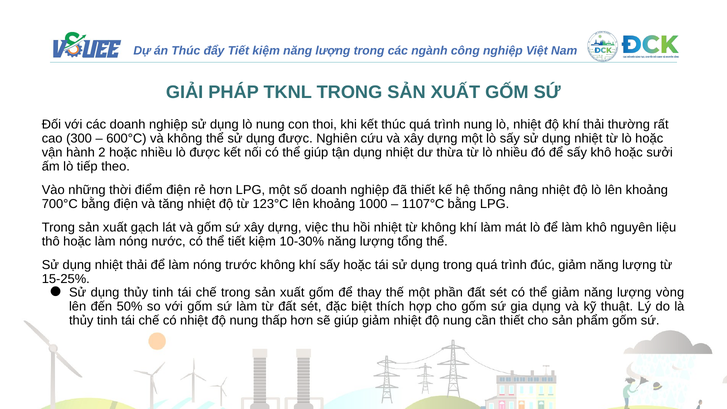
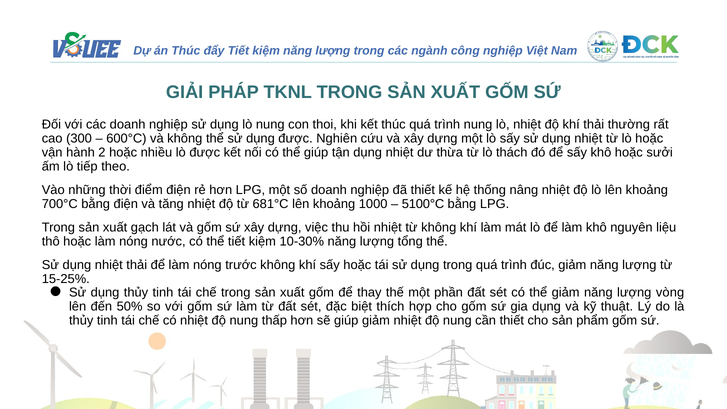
lò nhiều: nhiều -> thách
123°C: 123°C -> 681°C
1107°C: 1107°C -> 5100°C
